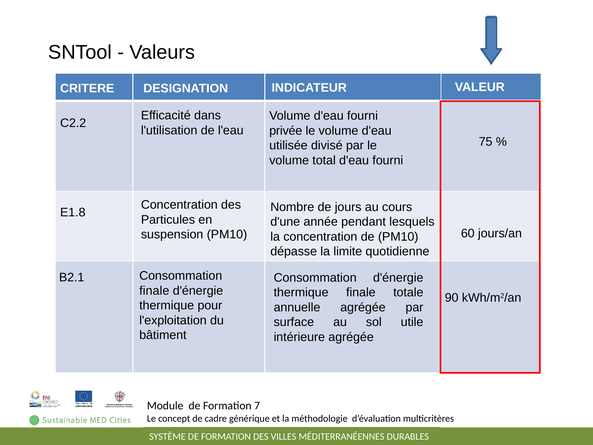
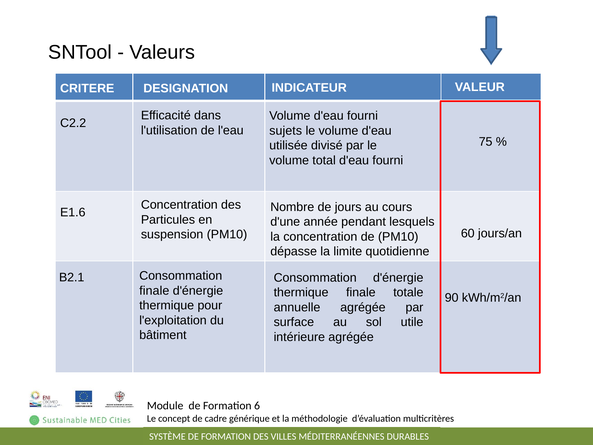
privée: privée -> sujets
E1.8: E1.8 -> E1.6
7: 7 -> 6
